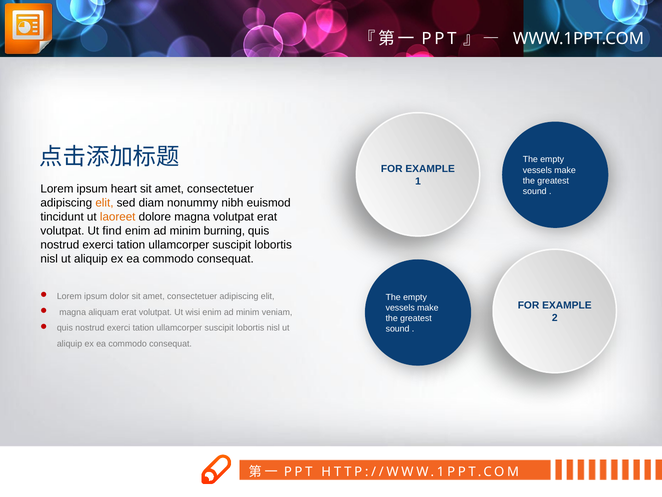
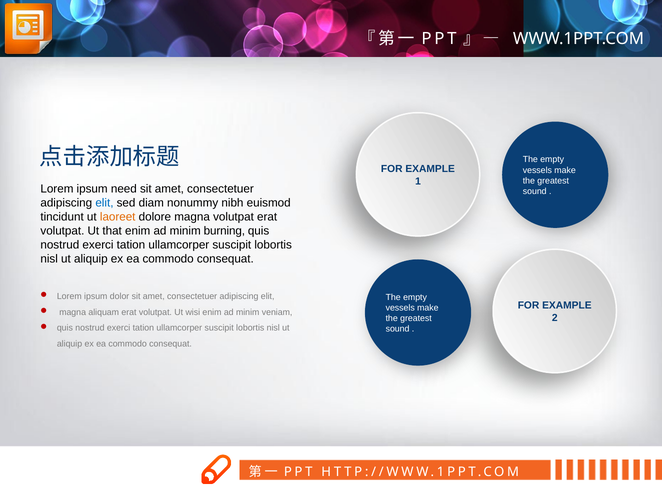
heart: heart -> need
elit at (104, 203) colour: orange -> blue
find: find -> that
